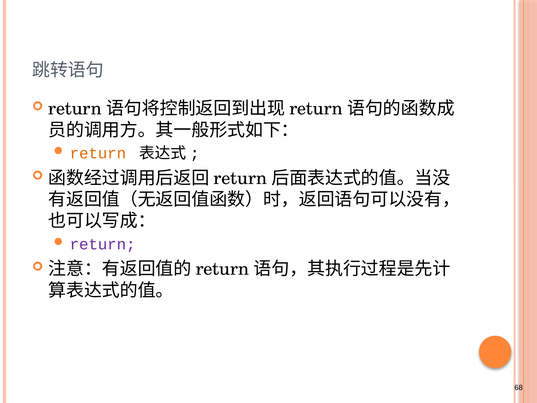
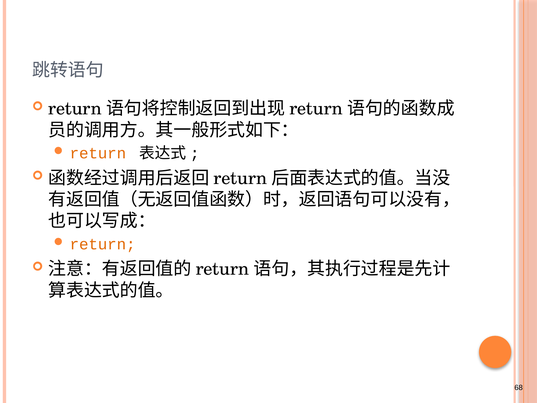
return at (103, 244) colour: purple -> orange
